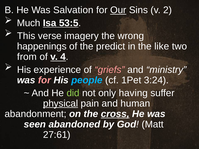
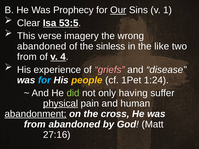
Salvation: Salvation -> Prophecy
2: 2 -> 1
Much: Much -> Clear
happenings at (42, 46): happenings -> abandoned
predict: predict -> sinless
ministry: ministry -> disease
for at (44, 80) colour: pink -> light blue
people colour: light blue -> yellow
3:24: 3:24 -> 1:24
abandonment underline: none -> present
cross underline: present -> none
seen at (35, 125): seen -> from
27:61: 27:61 -> 27:16
